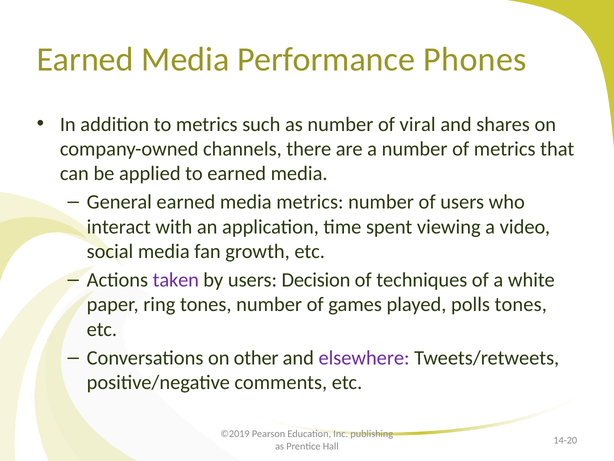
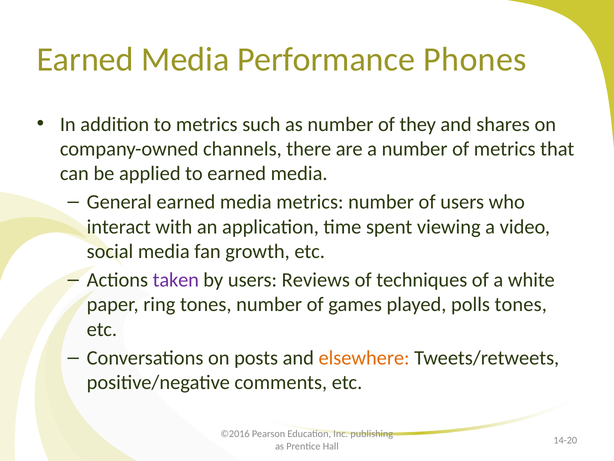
viral: viral -> they
Decision: Decision -> Reviews
other: other -> posts
elsewhere colour: purple -> orange
©2019: ©2019 -> ©2016
